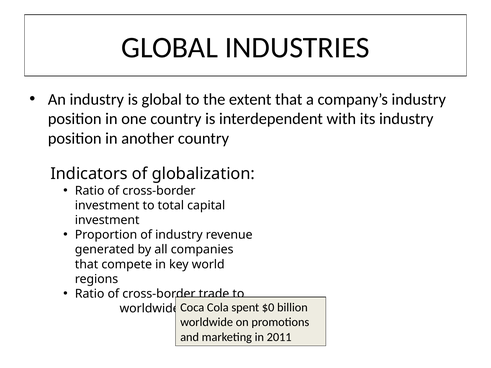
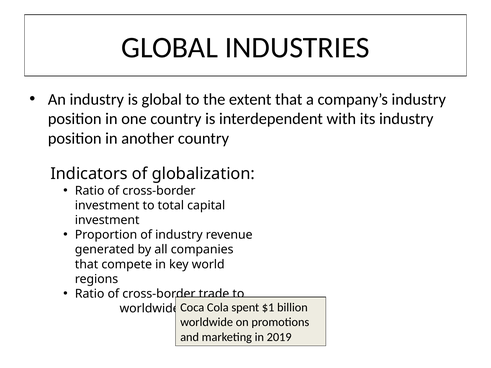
$0: $0 -> $1
2011: 2011 -> 2019
